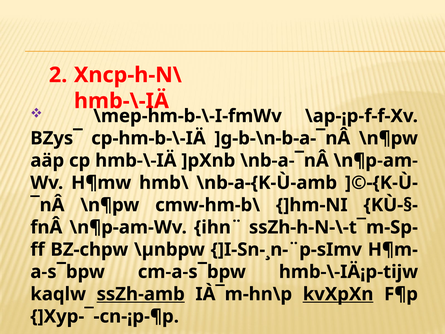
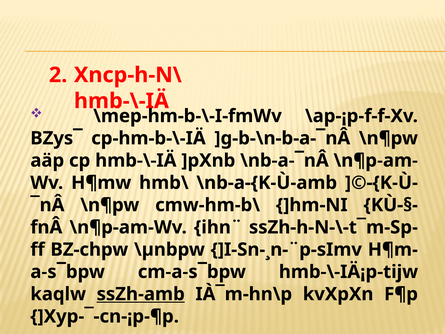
kvXpXn underline: present -> none
